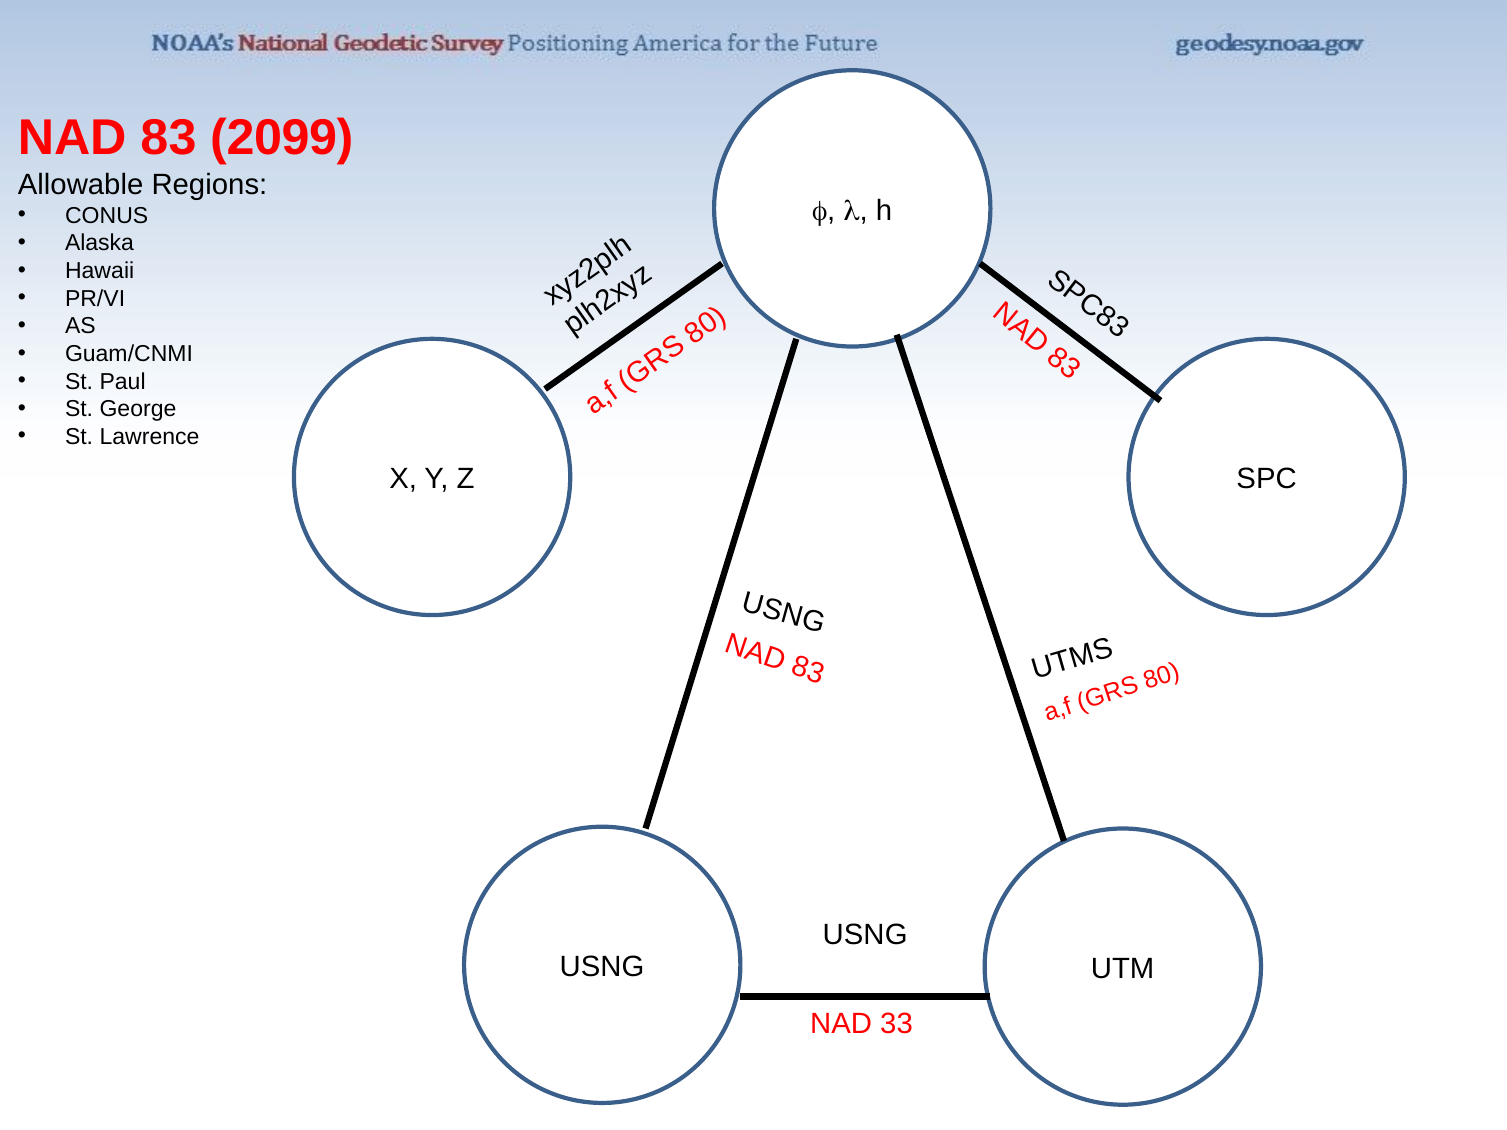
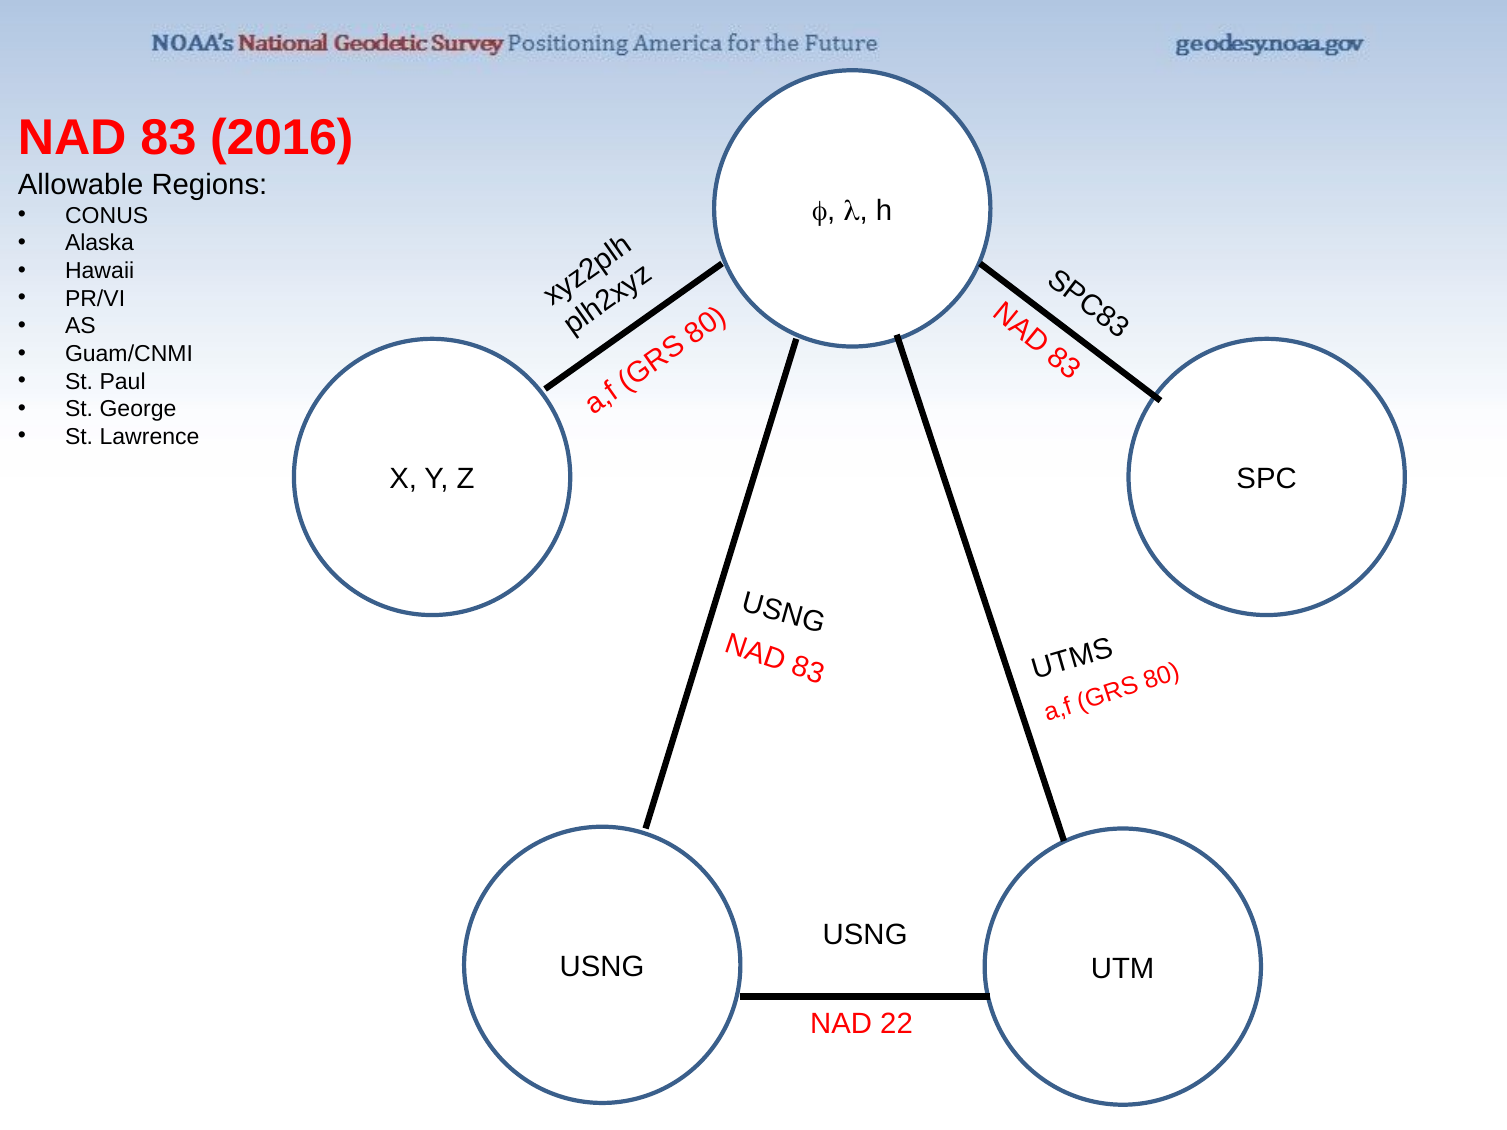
2099: 2099 -> 2016
33: 33 -> 22
